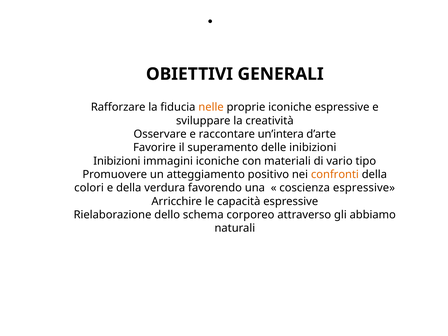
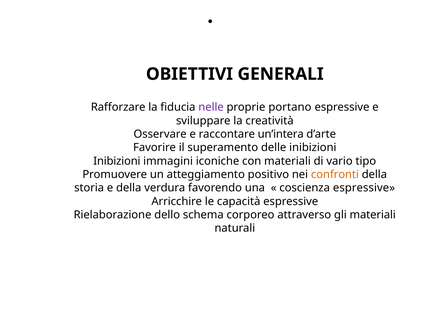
nelle colour: orange -> purple
proprie iconiche: iconiche -> portano
colori: colori -> storia
gli abbiamo: abbiamo -> materiali
